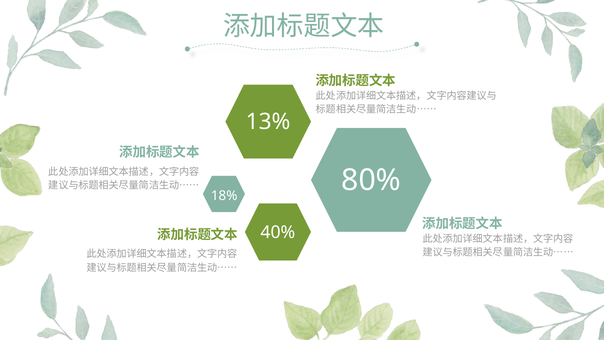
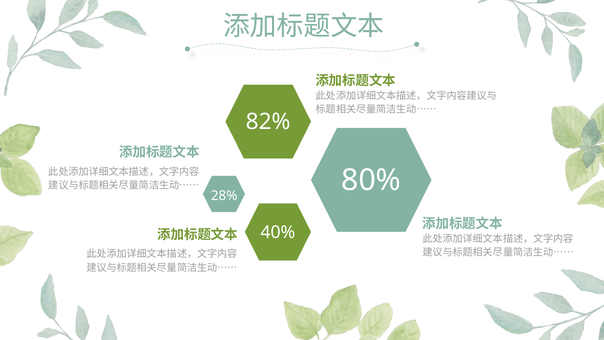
13%: 13% -> 82%
18%: 18% -> 28%
